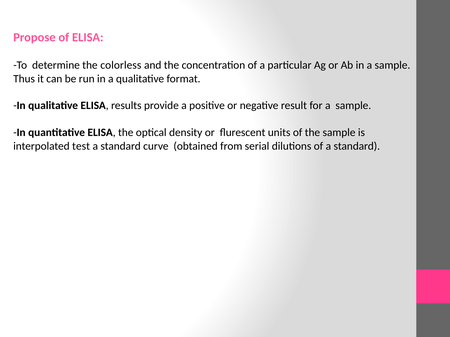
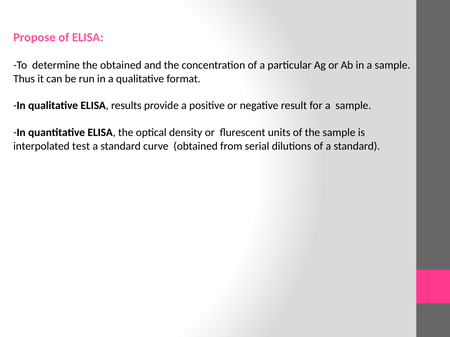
the colorless: colorless -> obtained
